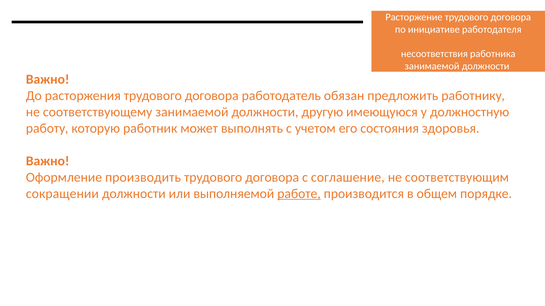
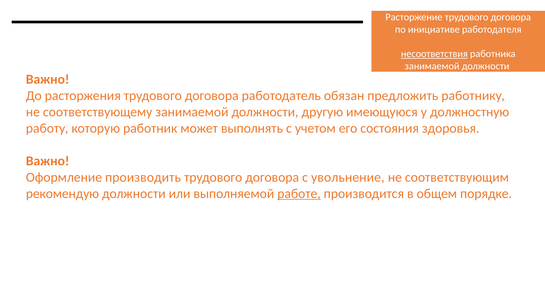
несоответствия underline: none -> present
соглашение: соглашение -> увольнение
сокращении: сокращении -> рекомендую
